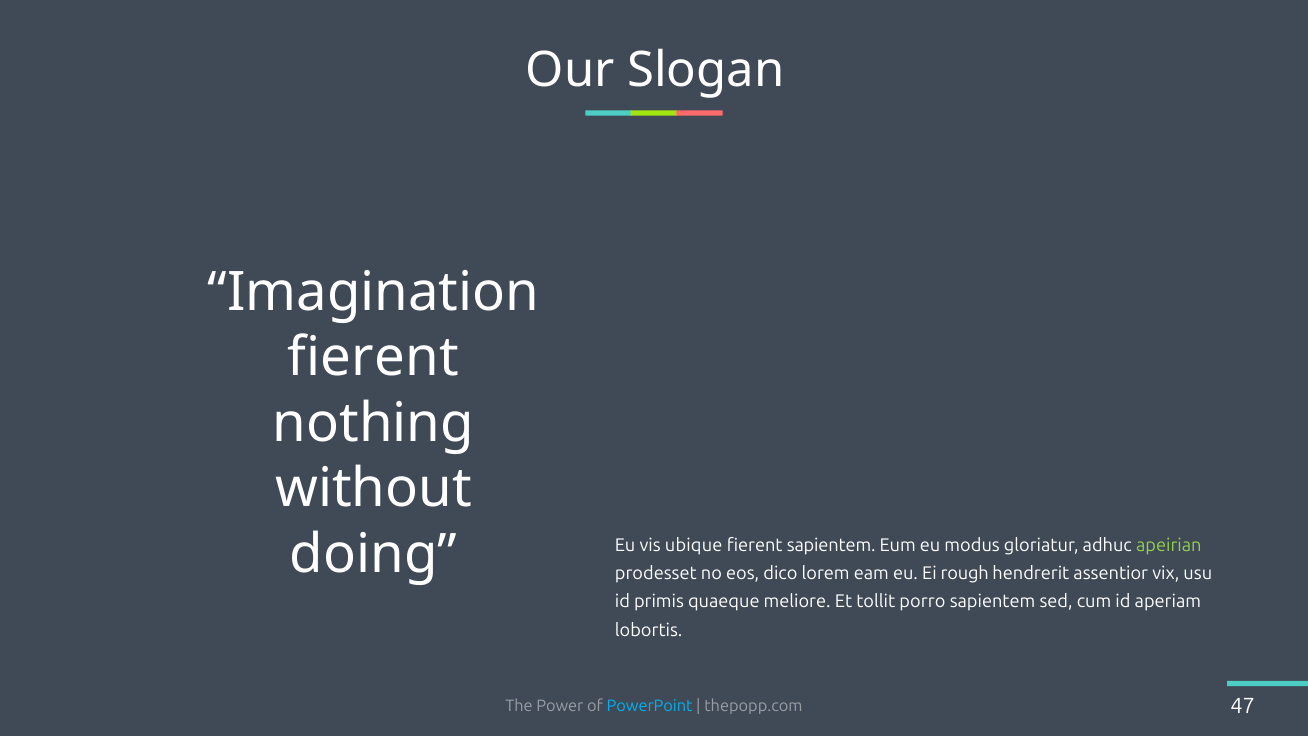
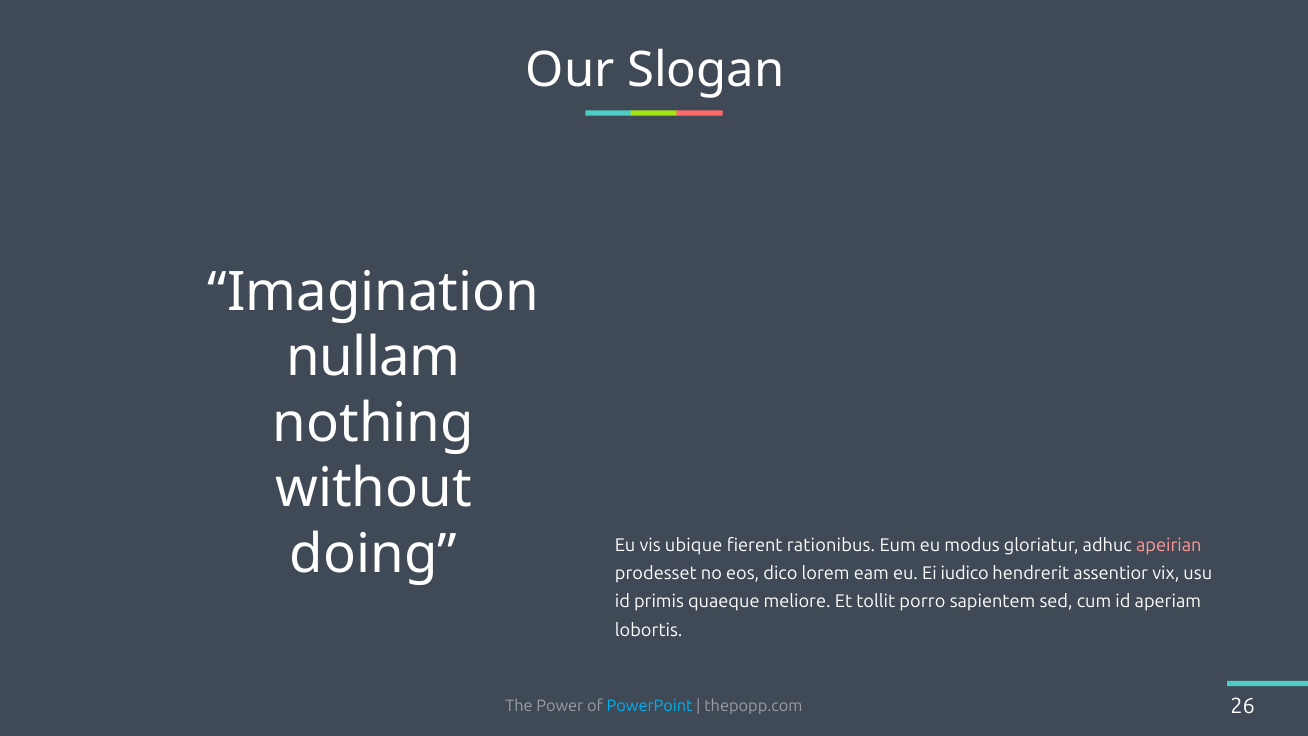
fierent at (373, 358): fierent -> nullam
fierent sapientem: sapientem -> rationibus
apeirian colour: light green -> pink
rough: rough -> iudico
47: 47 -> 26
